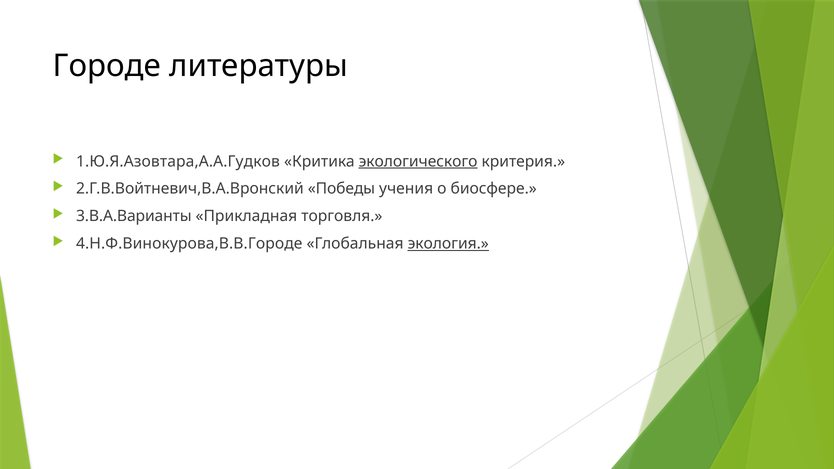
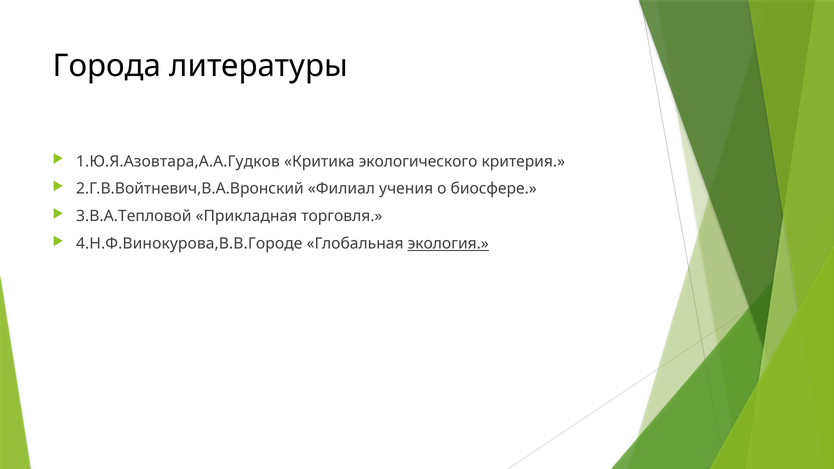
Городе: Городе -> Города
экологического underline: present -> none
Победы: Победы -> Филиал
3.В.А.Варианты: 3.В.А.Варианты -> 3.В.А.Тепловой
